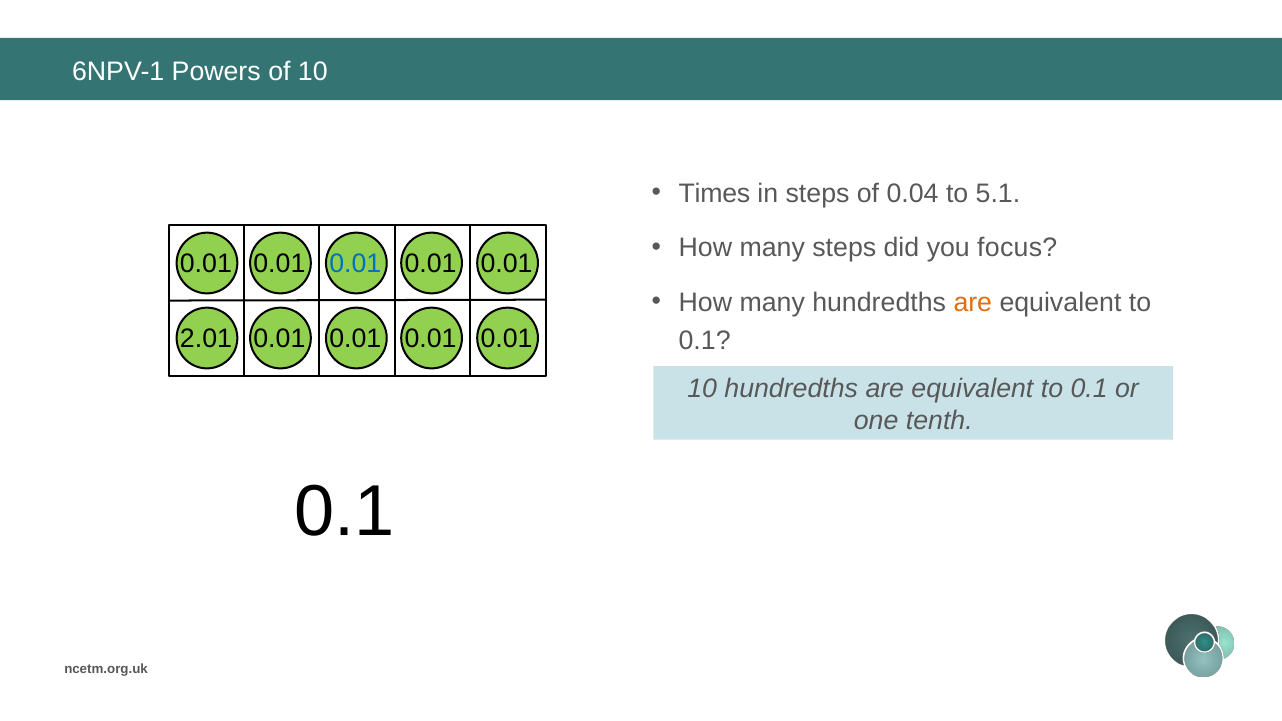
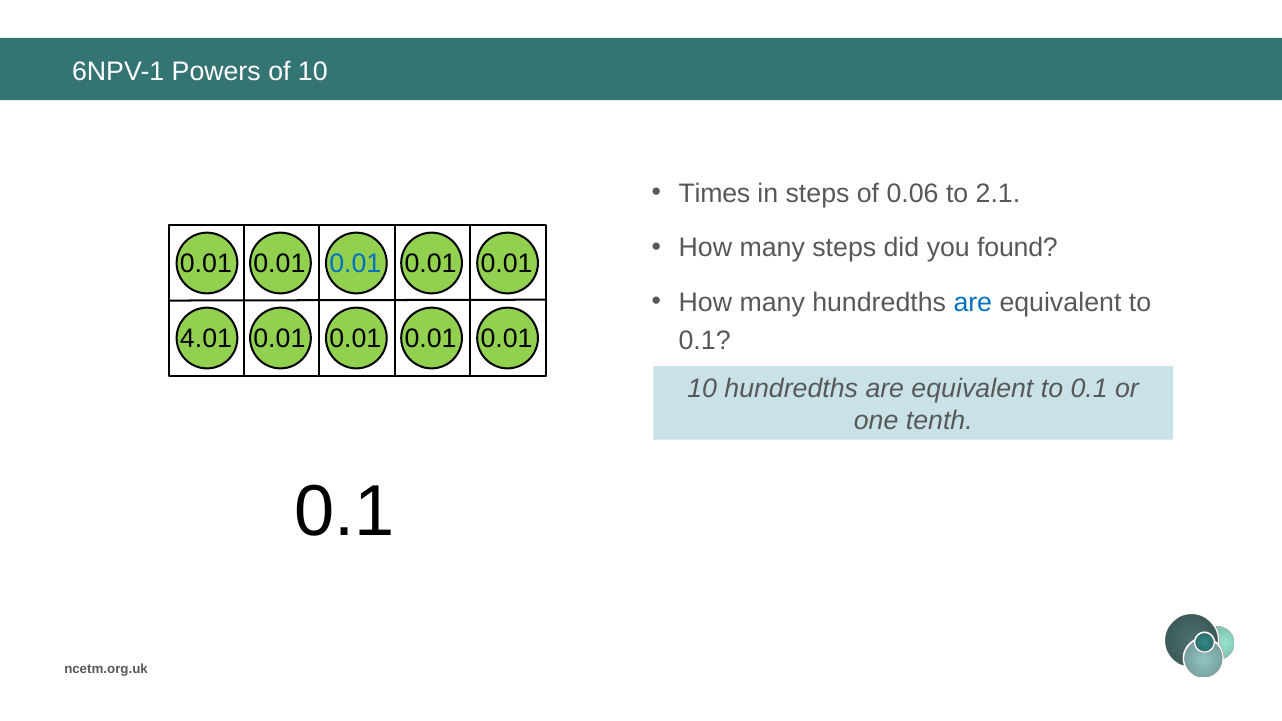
0.04: 0.04 -> 0.06
5.1: 5.1 -> 2.1
focus: focus -> found
are at (973, 302) colour: orange -> blue
2.01: 2.01 -> 4.01
